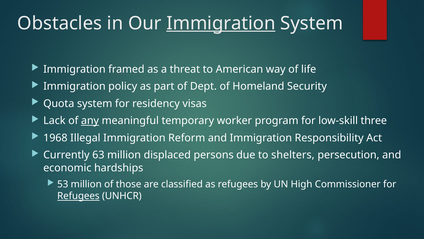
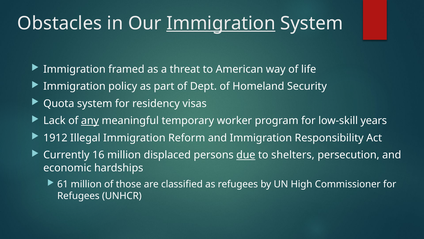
three: three -> years
1968: 1968 -> 1912
63: 63 -> 16
due underline: none -> present
53: 53 -> 61
Refugees at (78, 196) underline: present -> none
